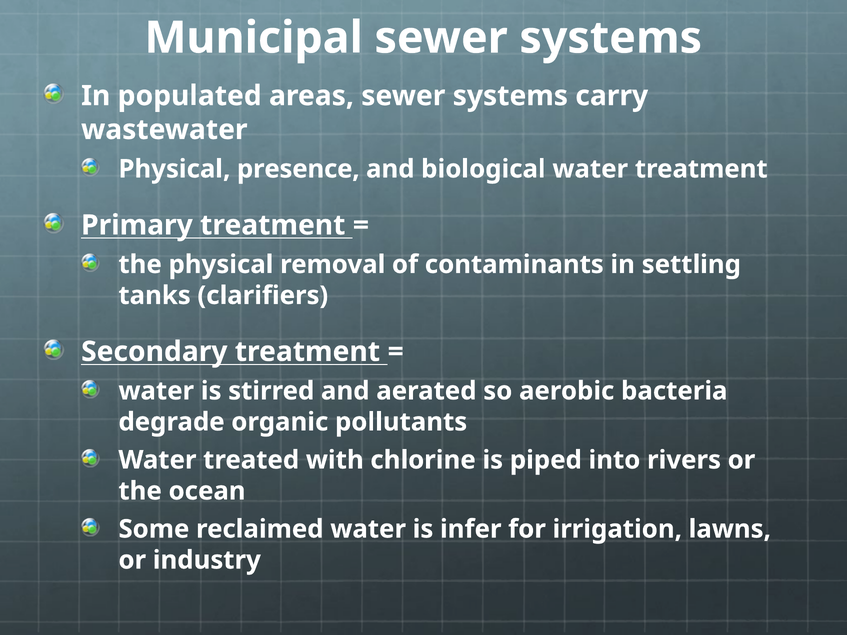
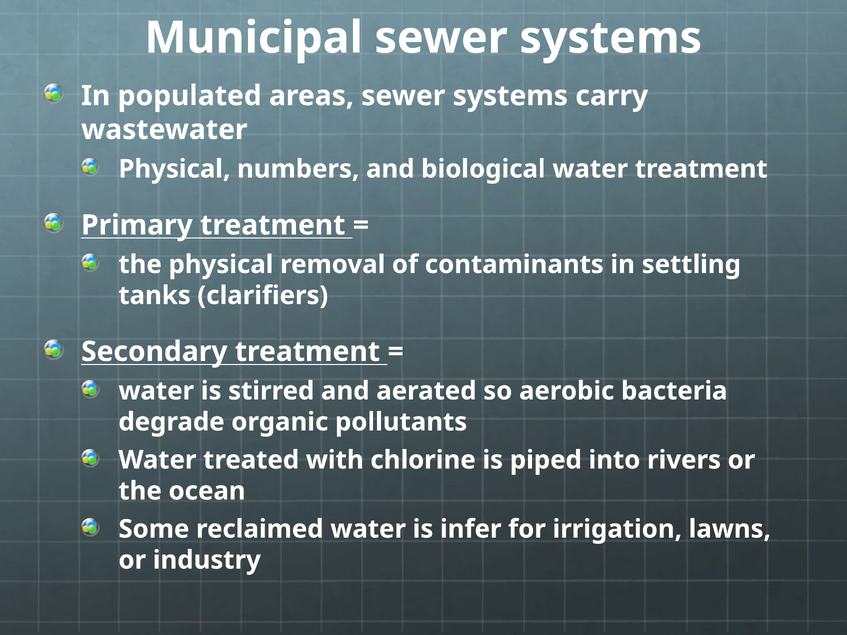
presence: presence -> numbers
